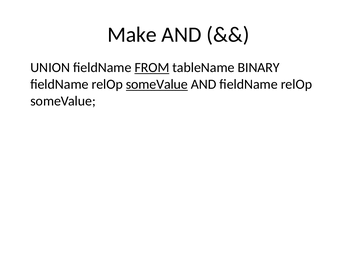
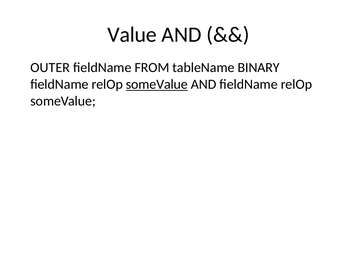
Make: Make -> Value
UNION: UNION -> OUTER
FROM underline: present -> none
